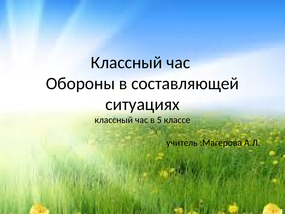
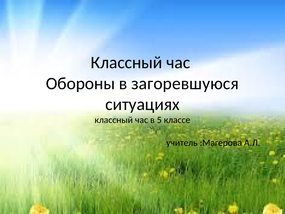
составляющей: составляющей -> загоревшуюся
